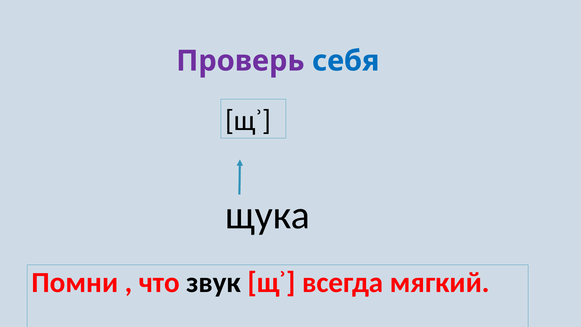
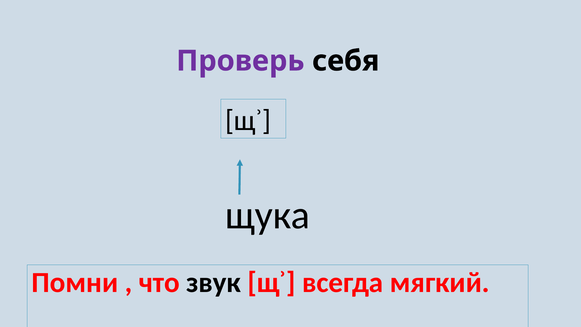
себя colour: blue -> black
